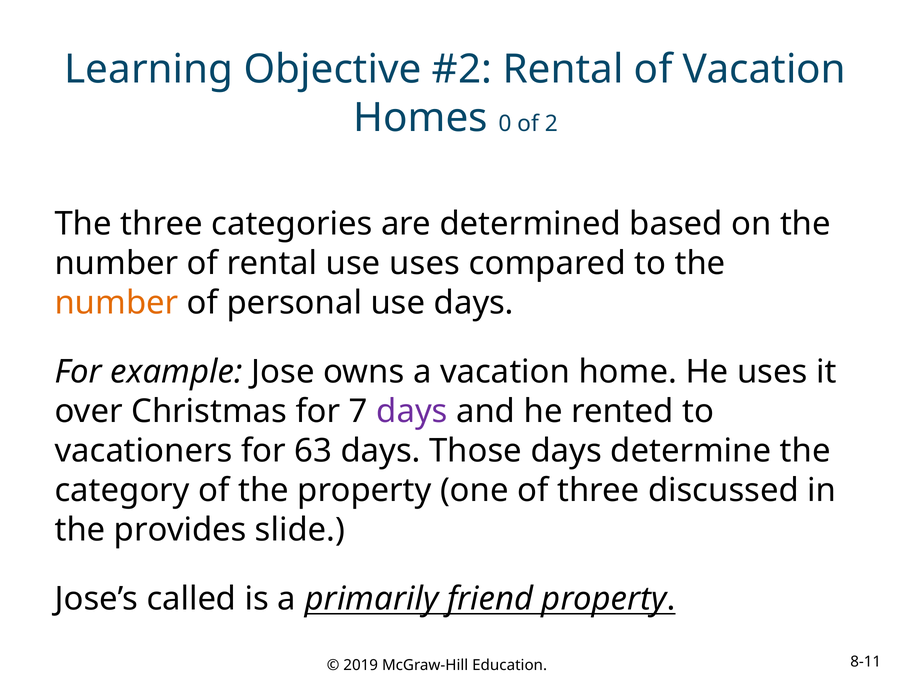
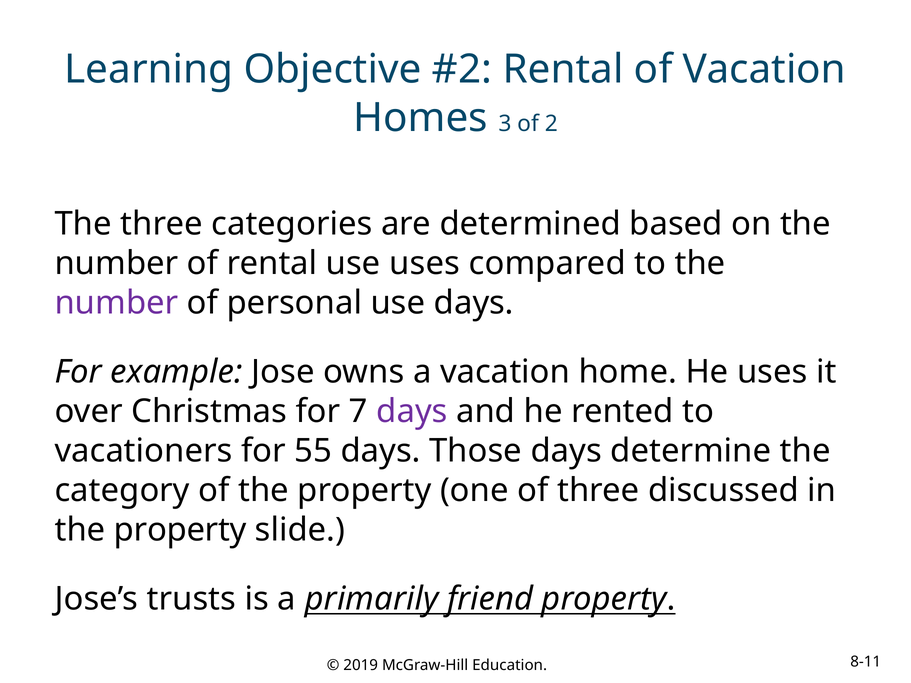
0: 0 -> 3
number at (117, 303) colour: orange -> purple
63: 63 -> 55
provides at (180, 530): provides -> property
called: called -> trusts
